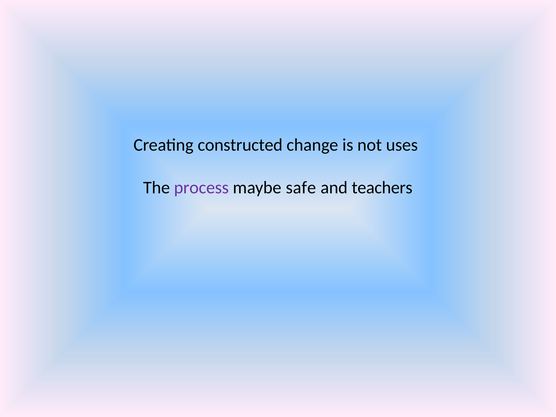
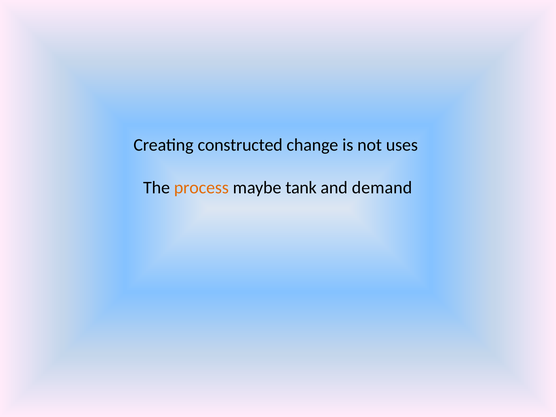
process colour: purple -> orange
safe: safe -> tank
teachers: teachers -> demand
